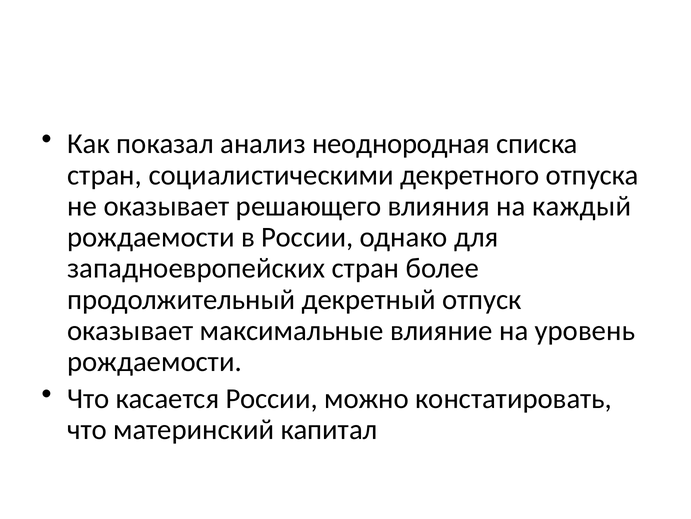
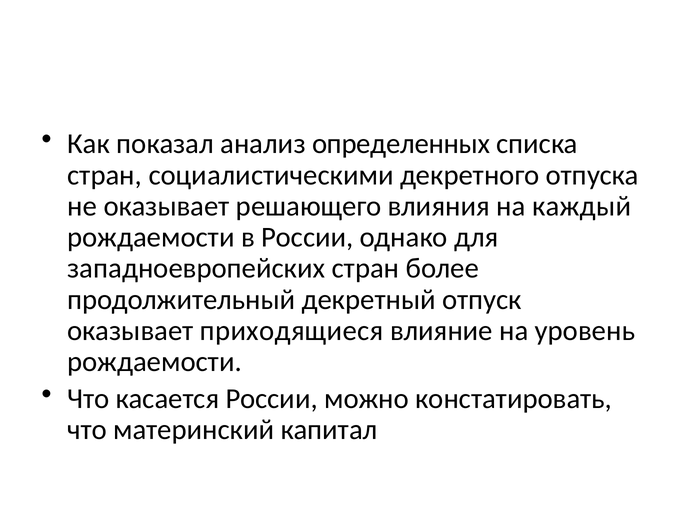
неоднородная: неоднородная -> определенных
максимальные: максимальные -> приходящиеся
